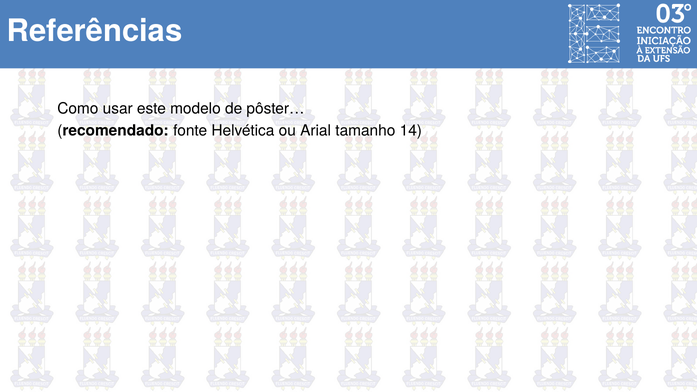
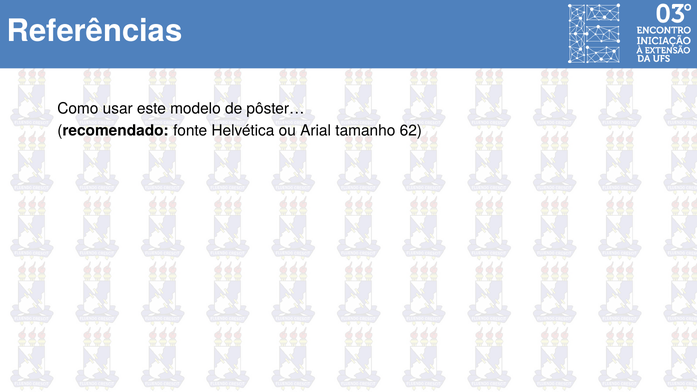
14: 14 -> 62
